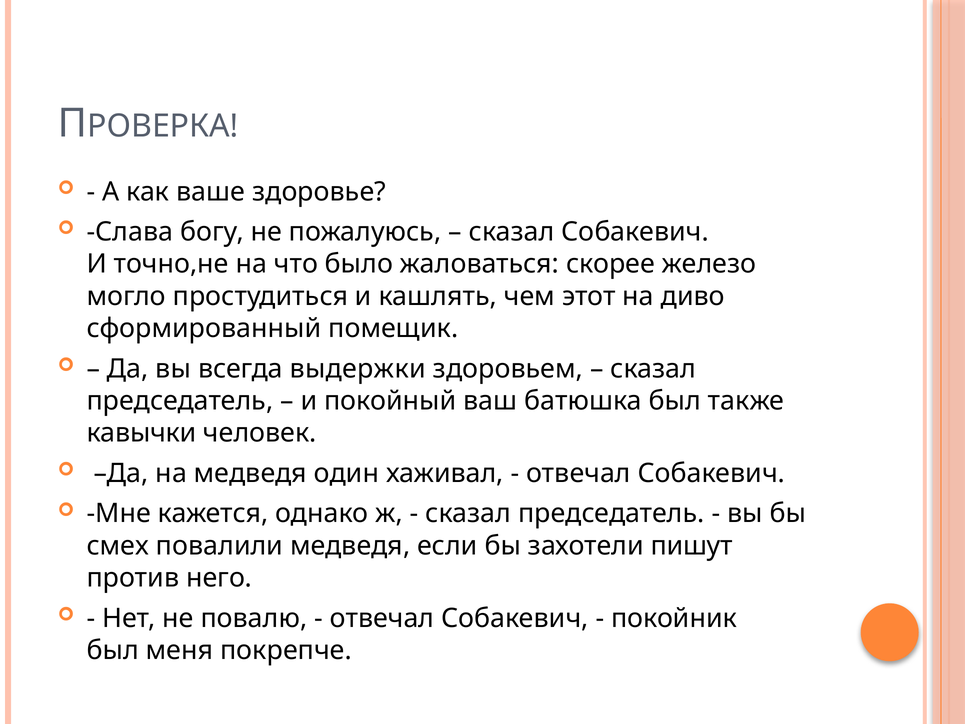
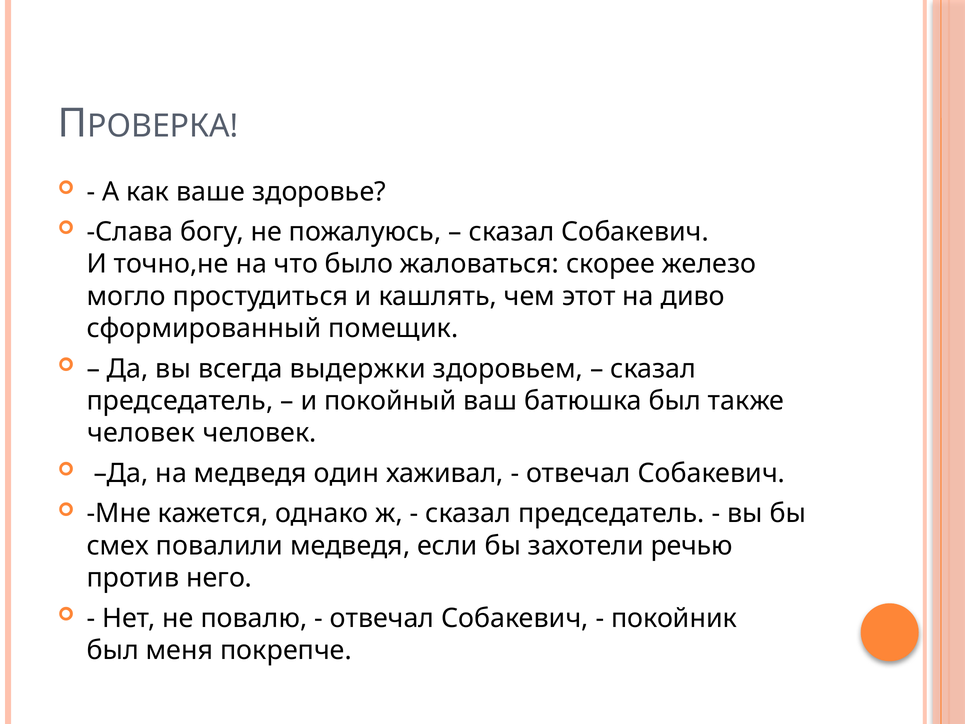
кавычки at (141, 433): кавычки -> человек
пишут: пишут -> речью
